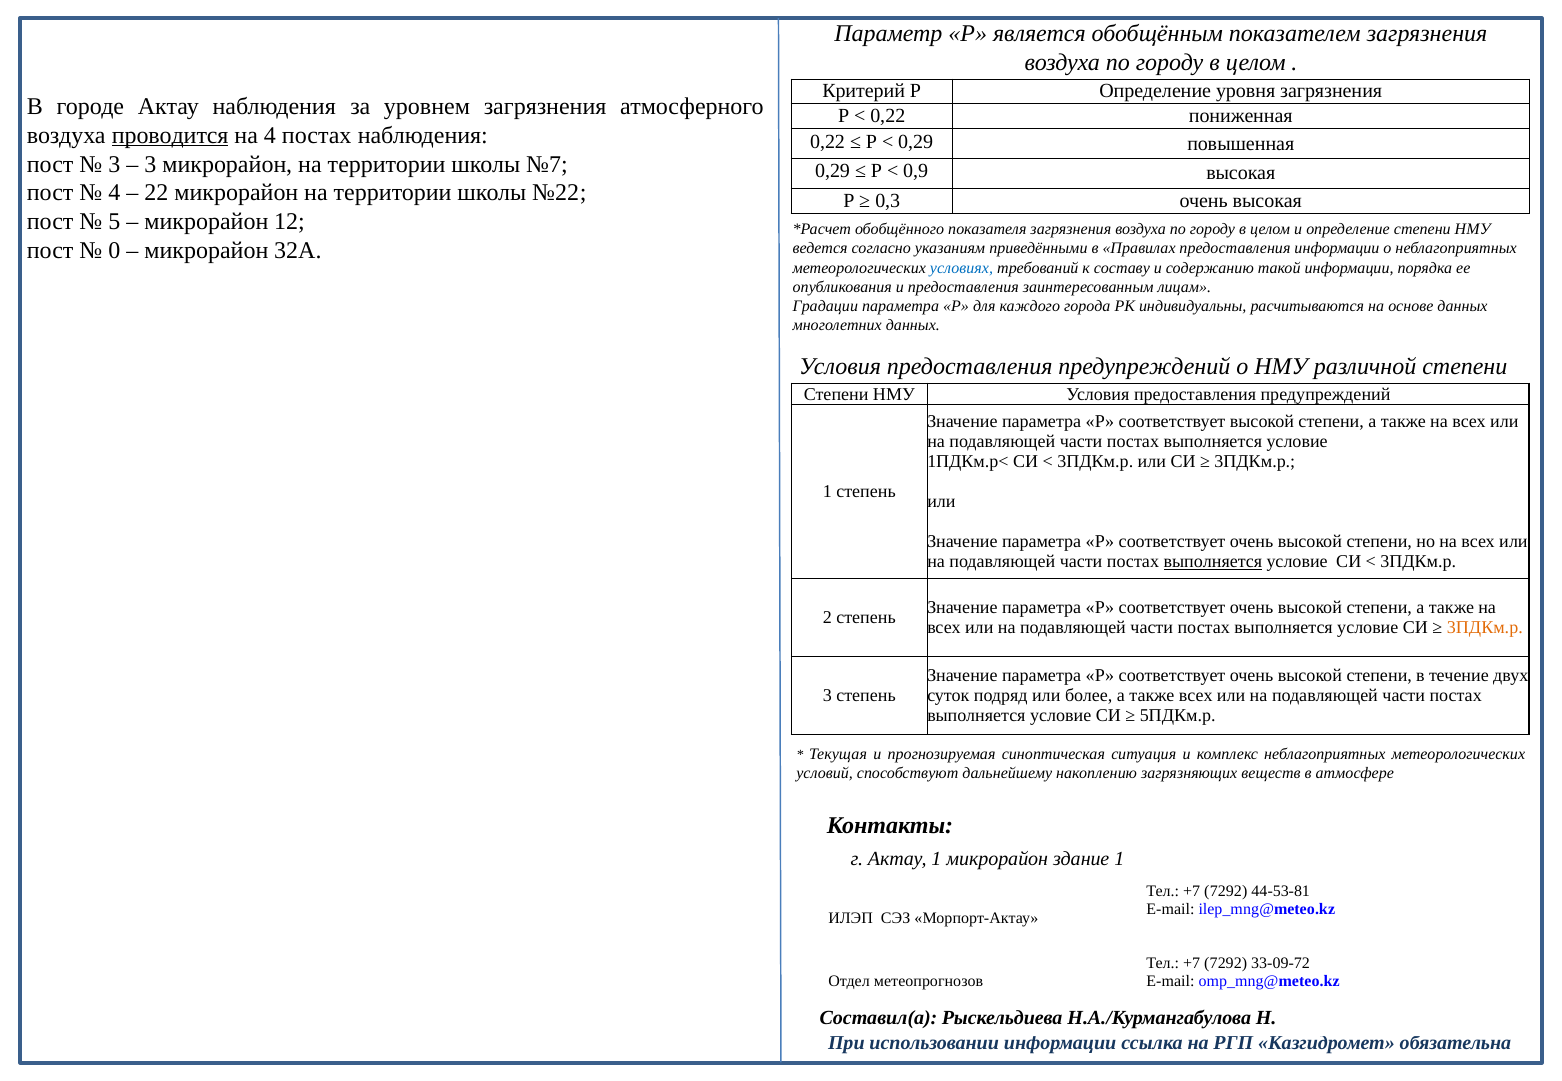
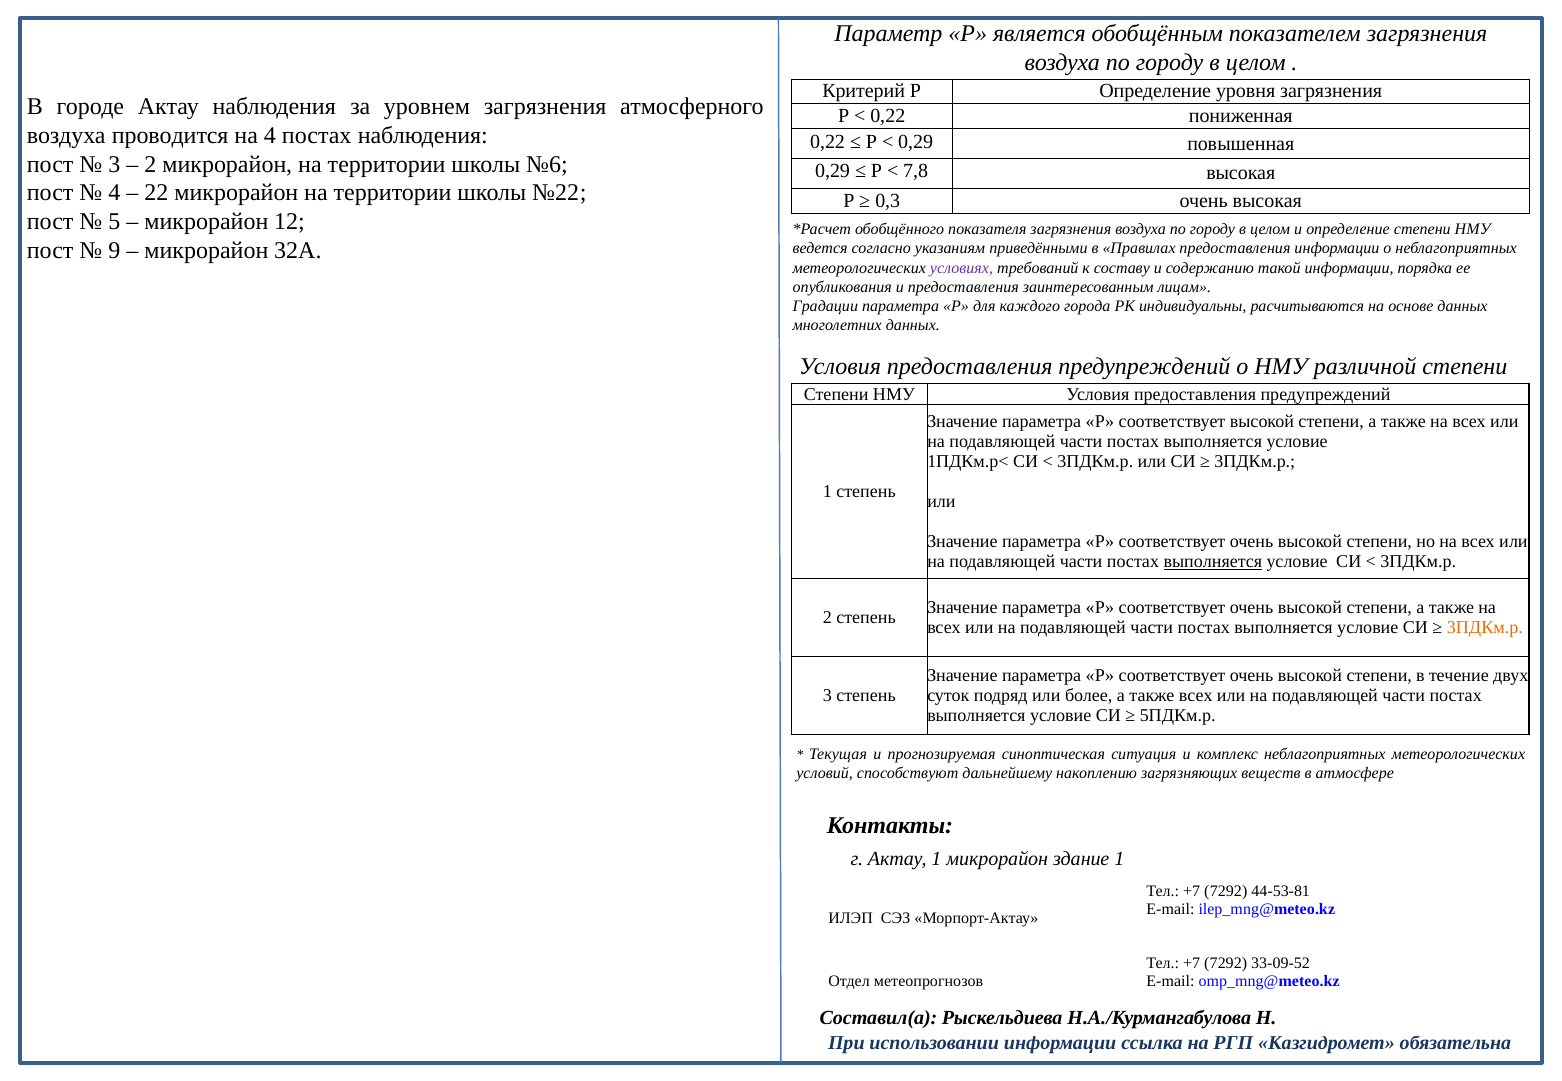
проводится underline: present -> none
3 at (150, 164): 3 -> 2
№7: №7 -> №6
0,9: 0,9 -> 7,8
0: 0 -> 9
условиях colour: blue -> purple
33-09-72: 33-09-72 -> 33-09-52
